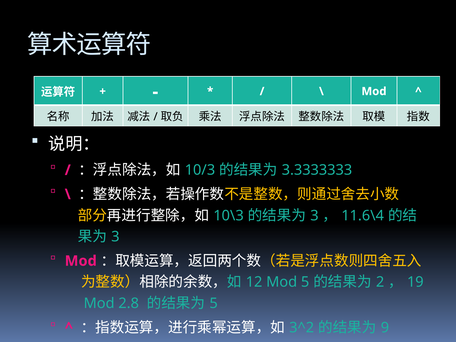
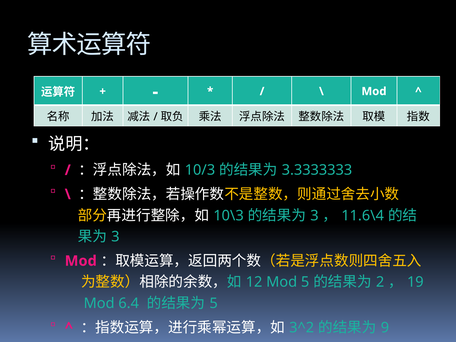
2.8: 2.8 -> 6.4
